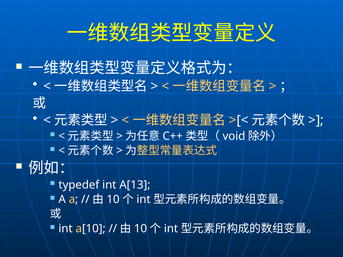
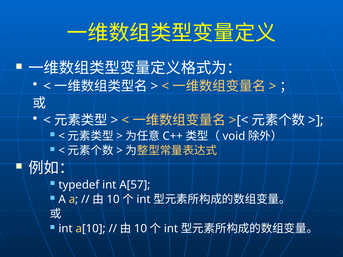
A[13: A[13 -> A[57
